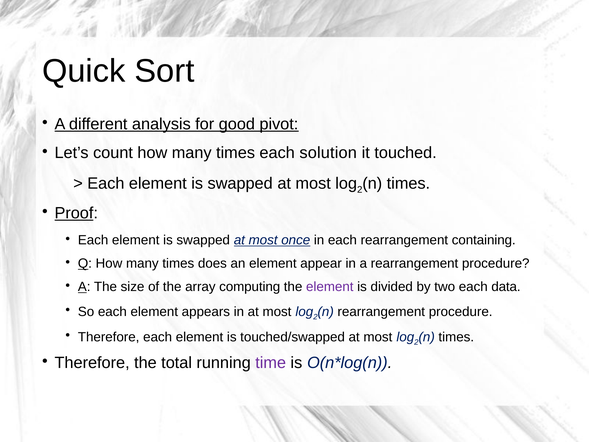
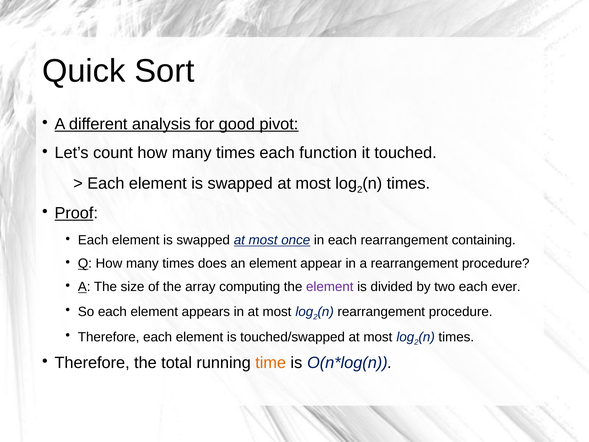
solution: solution -> function
data: data -> ever
time colour: purple -> orange
